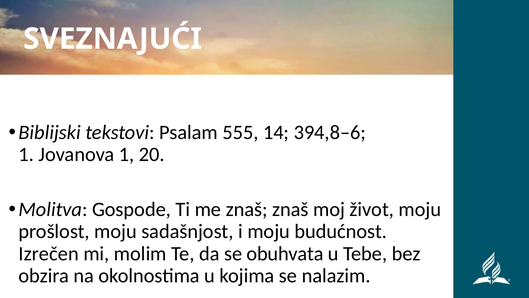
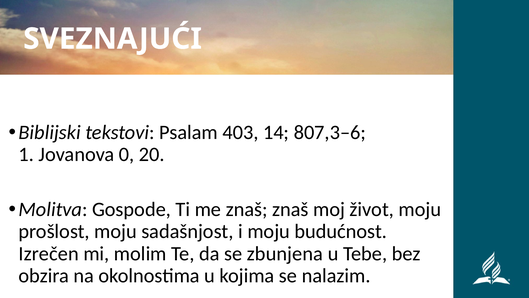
555: 555 -> 403
394,8–6: 394,8–6 -> 807,3–6
Jovanova 1: 1 -> 0
obuhvata: obuhvata -> zbunjena
